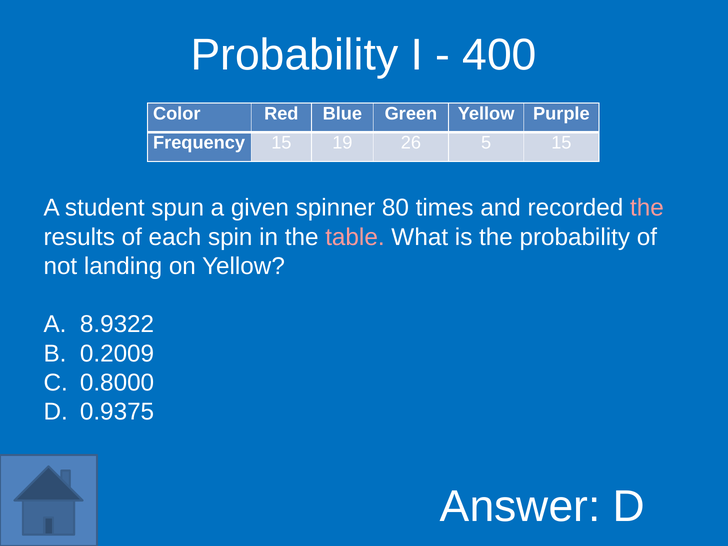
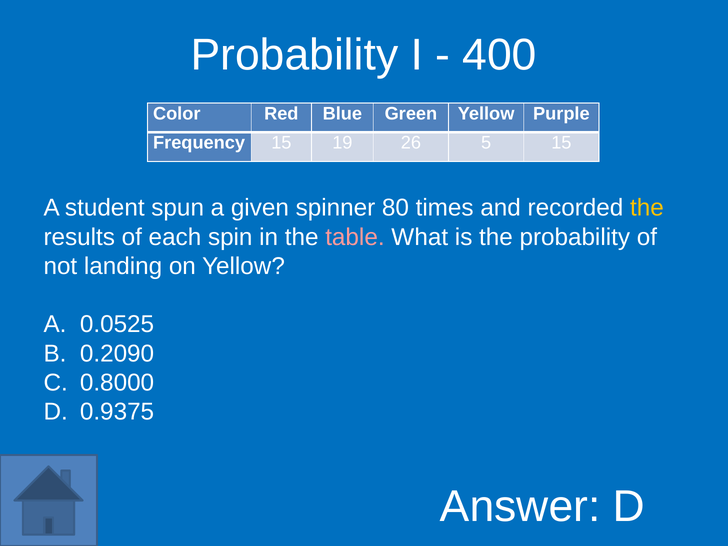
the at (647, 208) colour: pink -> yellow
8.9322: 8.9322 -> 0.0525
0.2009: 0.2009 -> 0.2090
